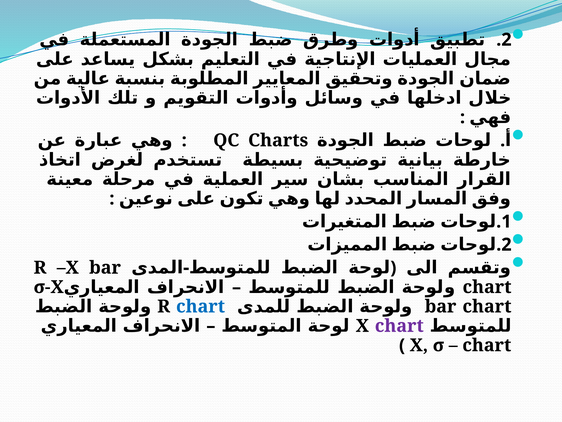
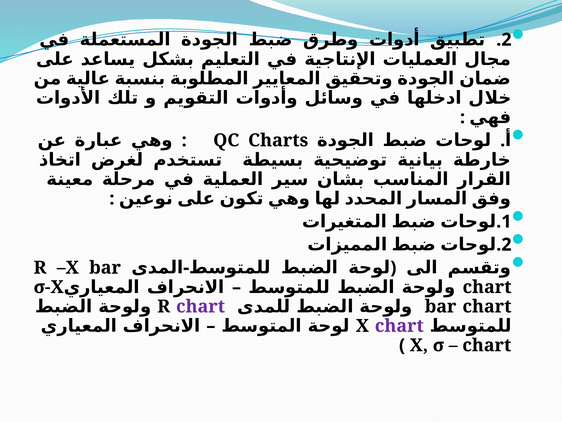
chart at (201, 306) colour: blue -> purple
